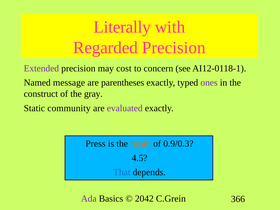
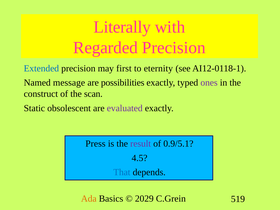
Extended colour: purple -> blue
cost: cost -> first
concern: concern -> eternity
parentheses: parentheses -> possibilities
gray: gray -> scan
community: community -> obsolescent
result colour: orange -> purple
0.9/0.3: 0.9/0.3 -> 0.9/5.1
Ada colour: purple -> orange
2042: 2042 -> 2029
366: 366 -> 519
